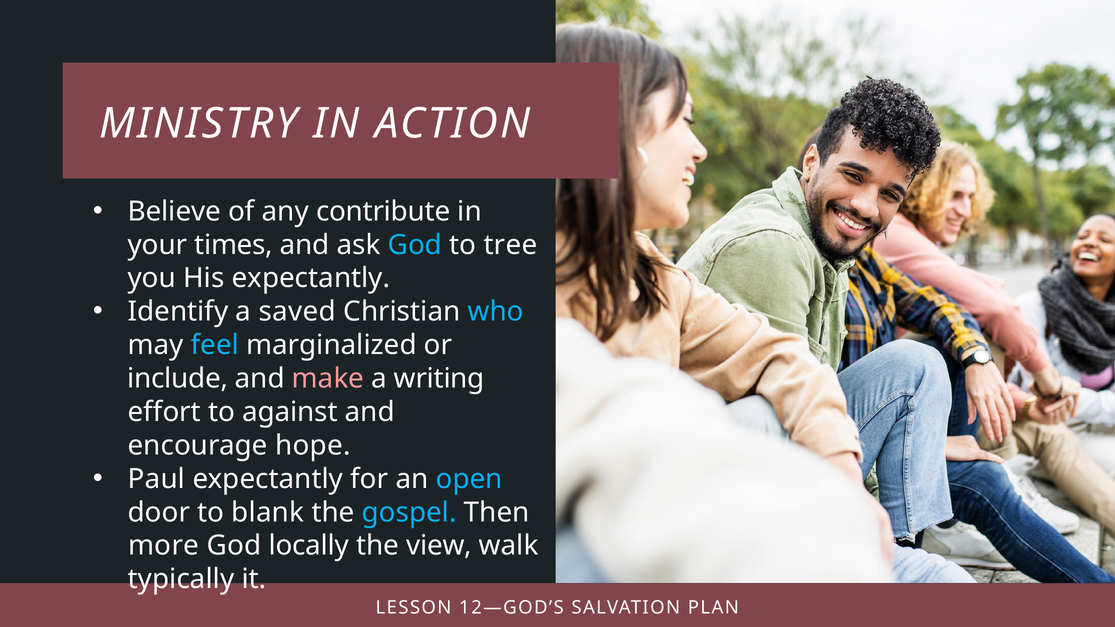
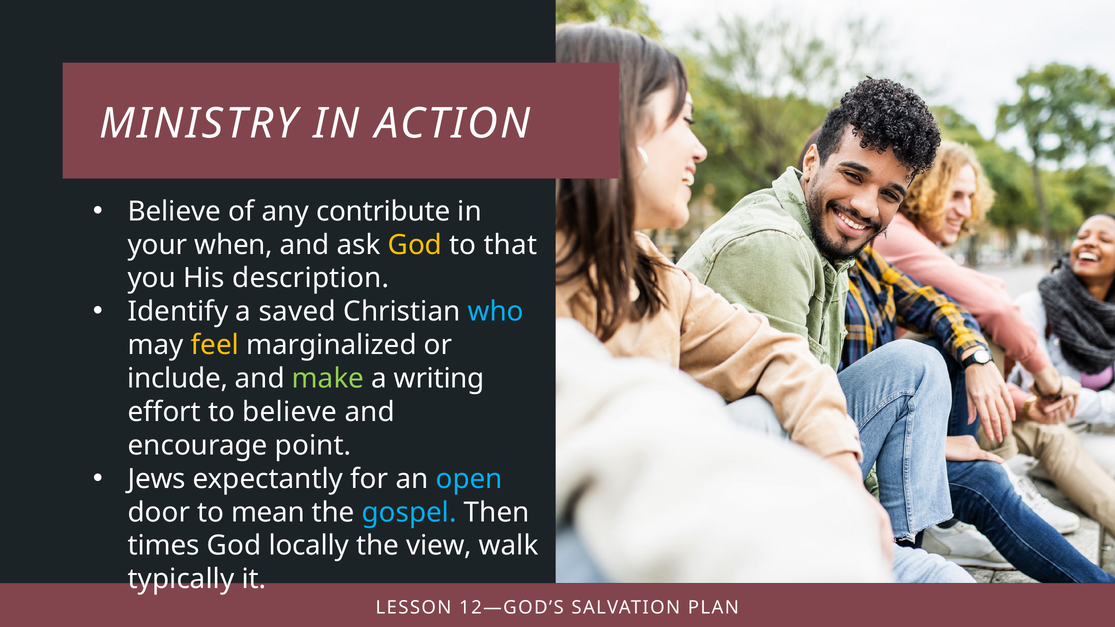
times: times -> when
God at (415, 245) colour: light blue -> yellow
tree: tree -> that
His expectantly: expectantly -> description
feel colour: light blue -> yellow
make colour: pink -> light green
to against: against -> believe
hope: hope -> point
Paul: Paul -> Jews
blank: blank -> mean
more: more -> times
